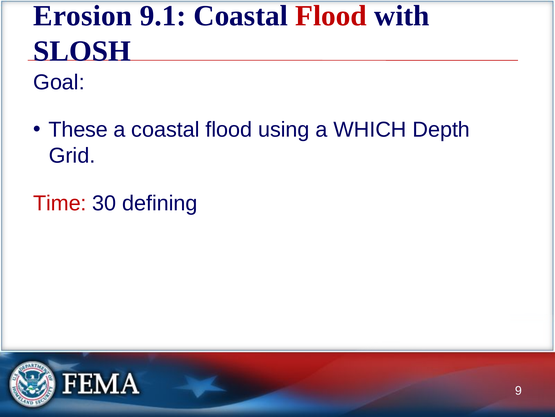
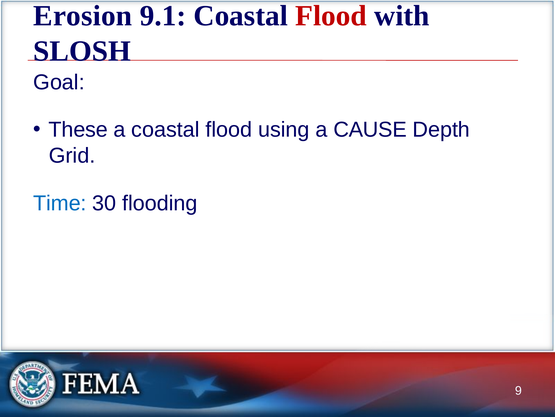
WHICH: WHICH -> CAUSE
Time colour: red -> blue
defining: defining -> flooding
